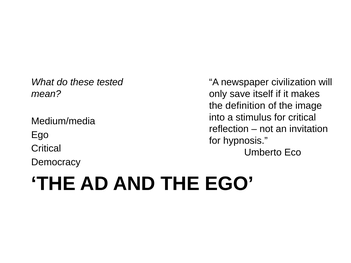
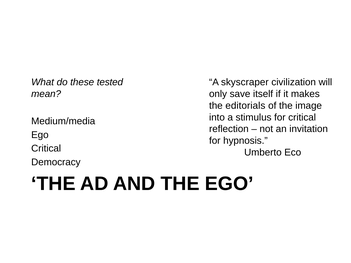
newspaper: newspaper -> skyscraper
definition: definition -> editorials
